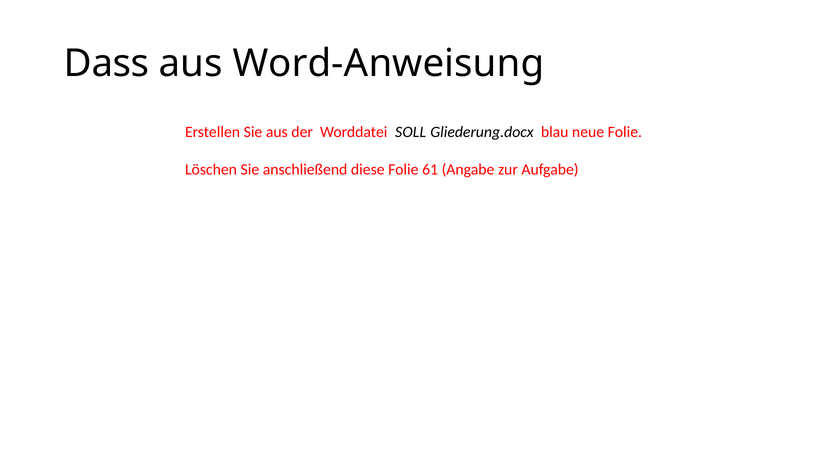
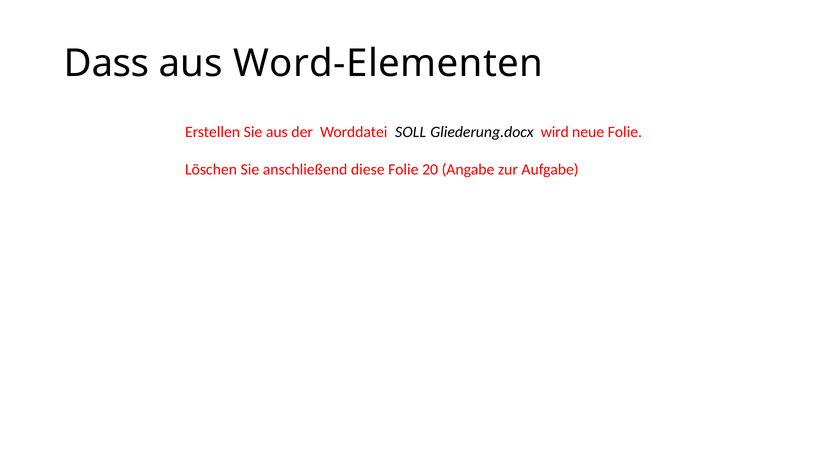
Word-Anweisung: Word-Anweisung -> Word-Elementen
blau: blau -> wird
61: 61 -> 20
